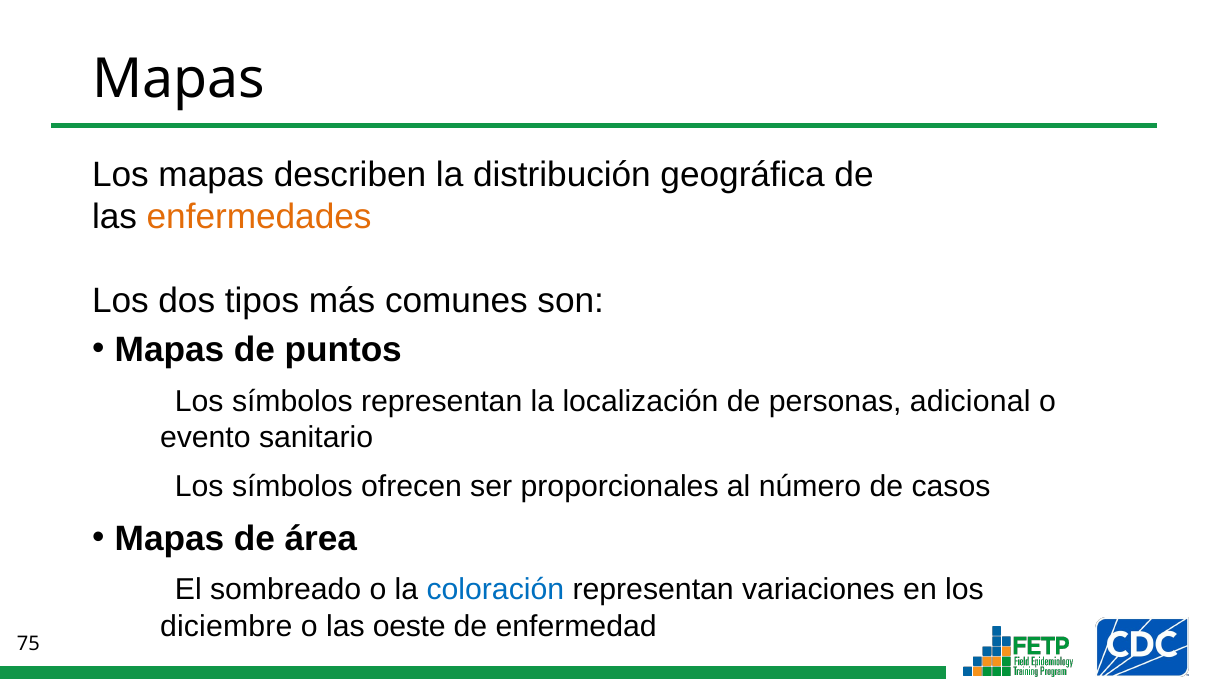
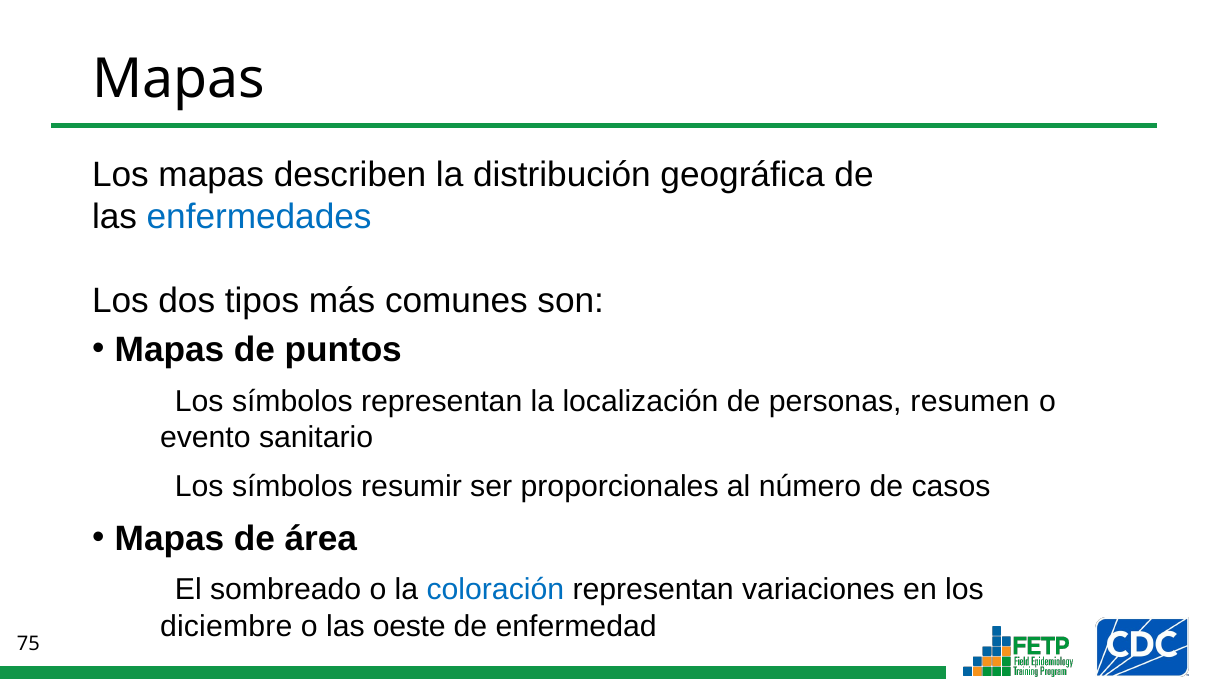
enfermedades colour: orange -> blue
adicional: adicional -> resumen
ofrecen: ofrecen -> resumir
